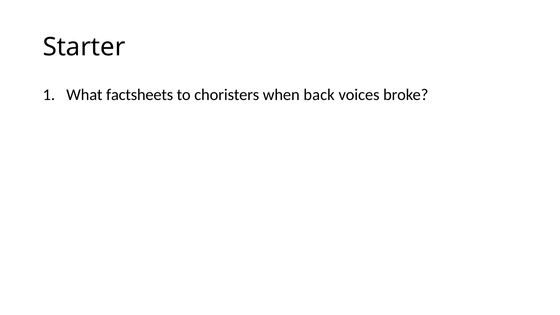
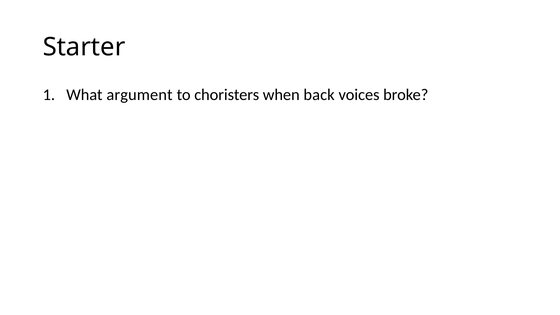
factsheets: factsheets -> argument
